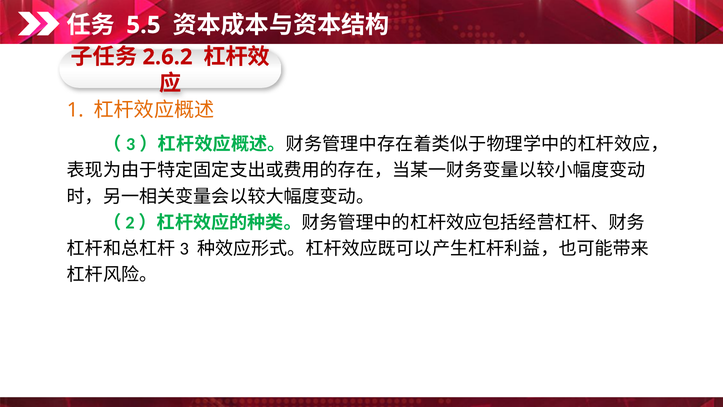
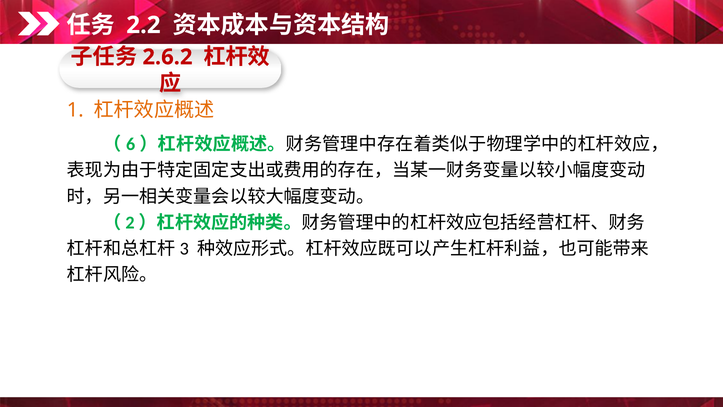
5.5: 5.5 -> 2.2
3: 3 -> 6
